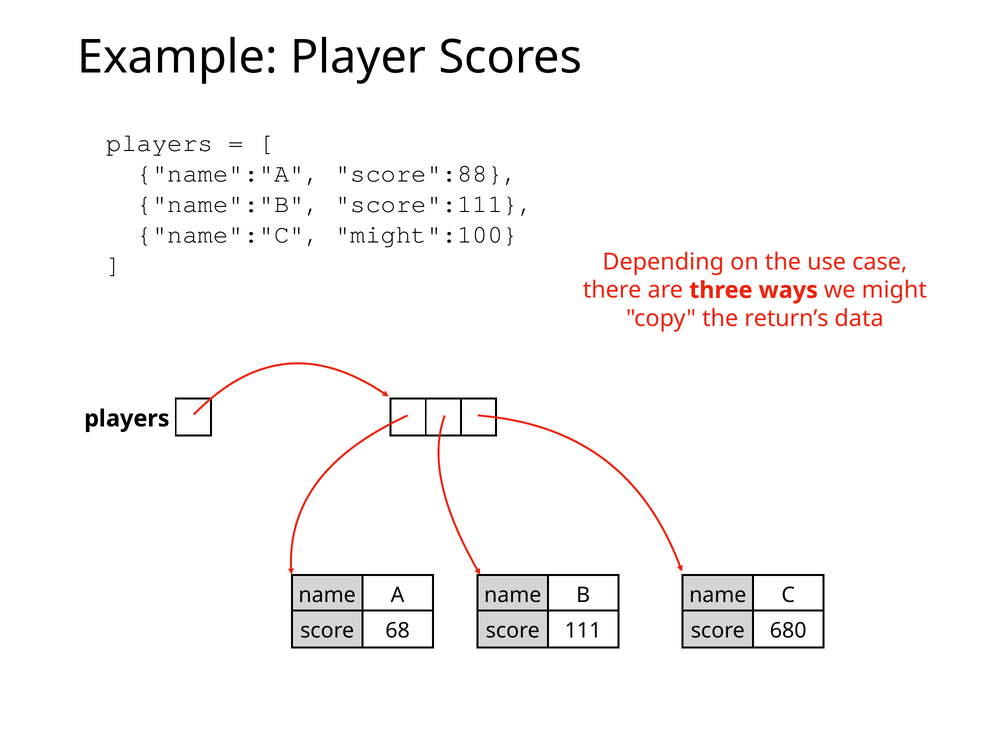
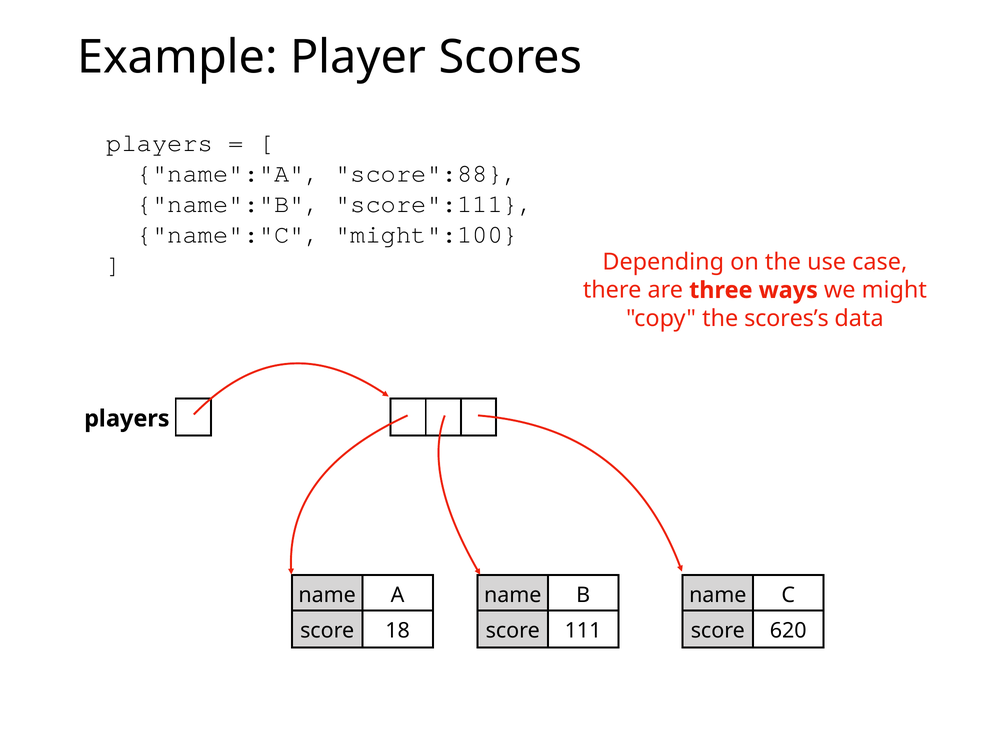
return’s: return’s -> scores’s
68: 68 -> 18
680: 680 -> 620
